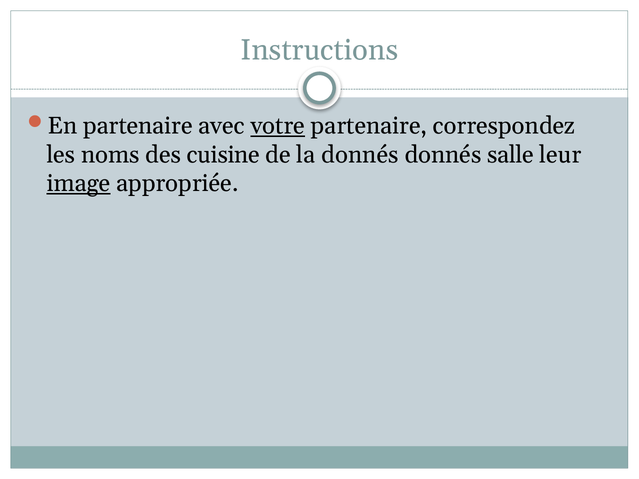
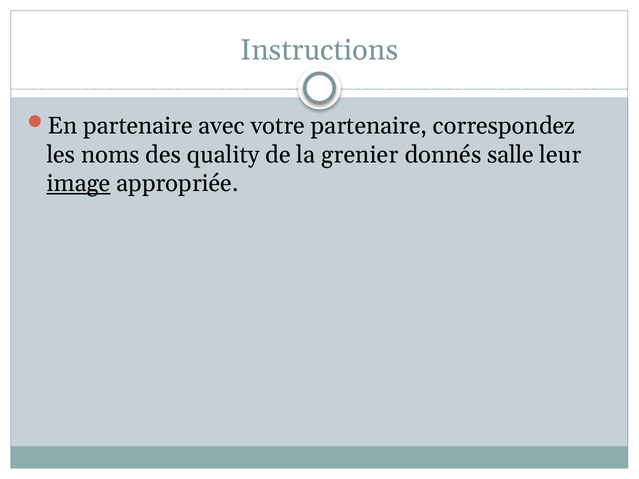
votre underline: present -> none
cuisine: cuisine -> quality
la donnés: donnés -> grenier
